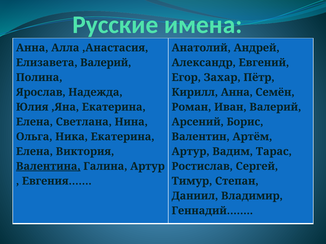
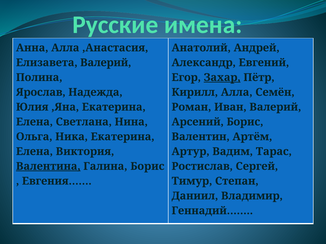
Захар underline: none -> present
Кирилл Анна: Анна -> Алла
Галина Артур: Артур -> Борис
